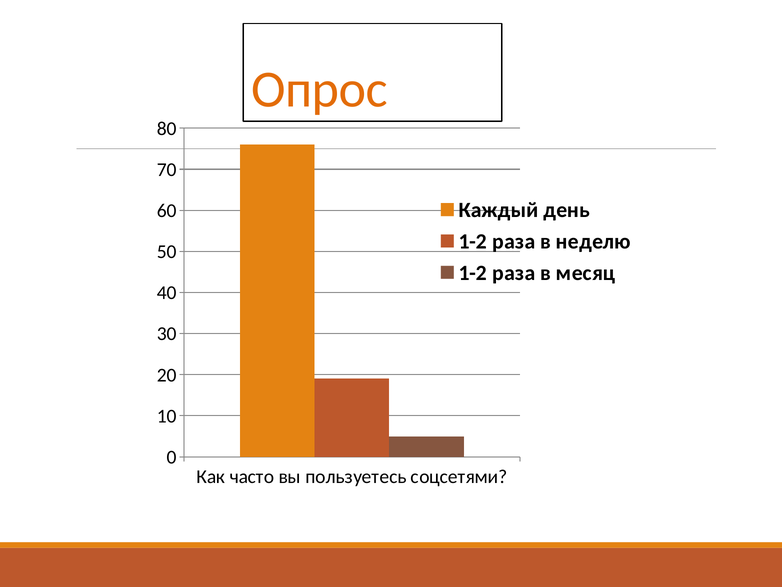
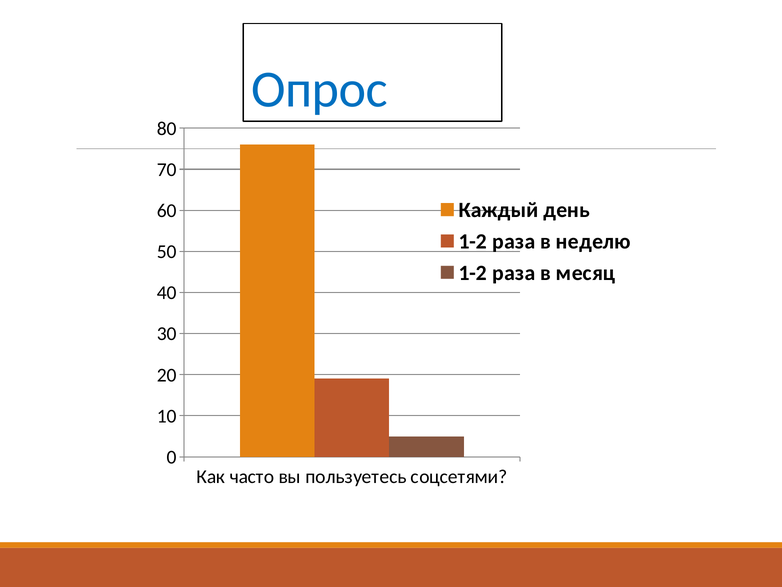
Опрос colour: orange -> blue
